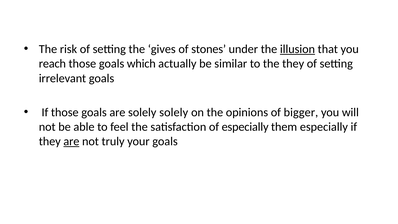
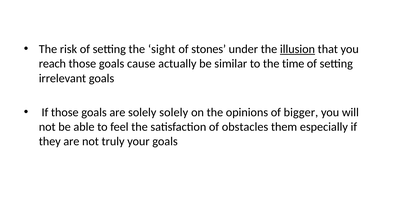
gives: gives -> sight
which: which -> cause
the they: they -> time
of especially: especially -> obstacles
are at (71, 141) underline: present -> none
